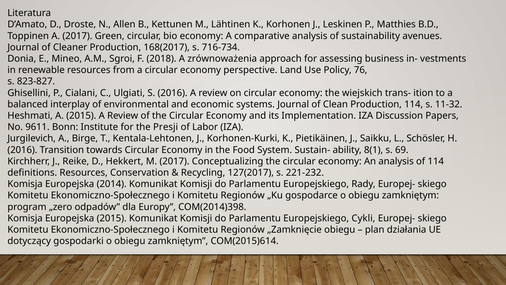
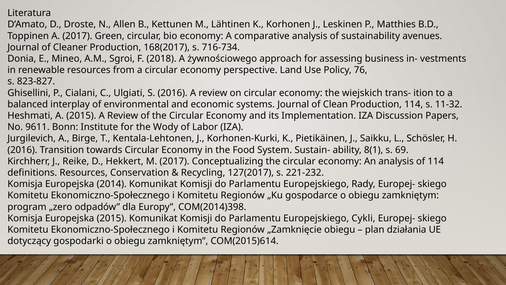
zrównoważenia: zrównoważenia -> żywnościowego
Presji: Presji -> Wody
